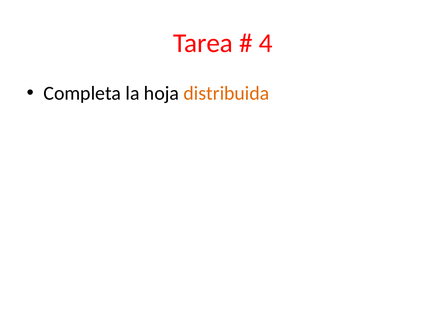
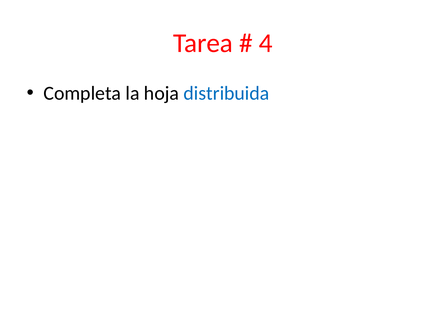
distribuida colour: orange -> blue
